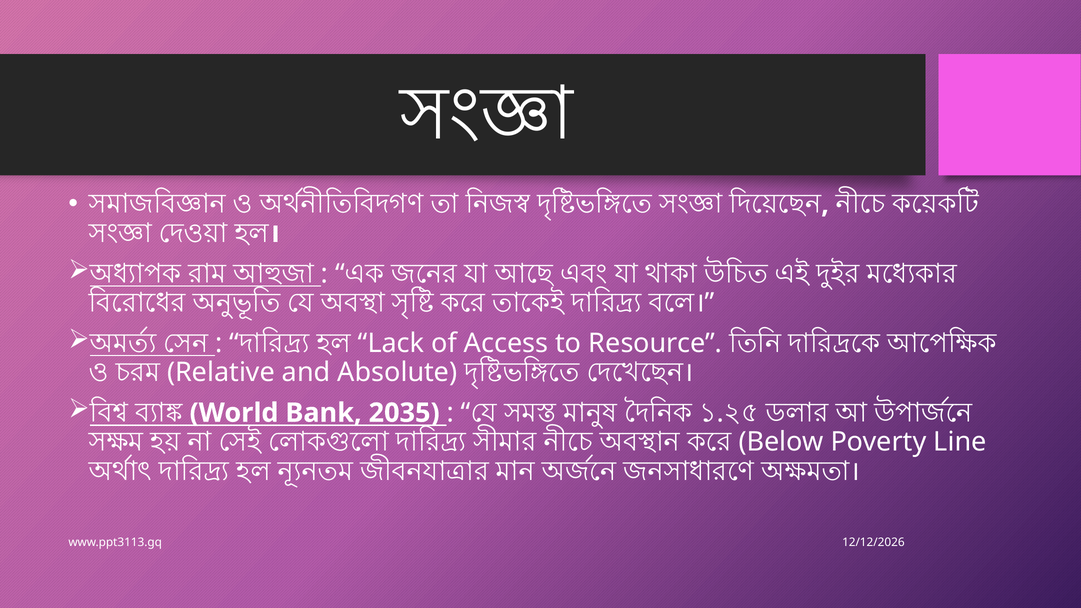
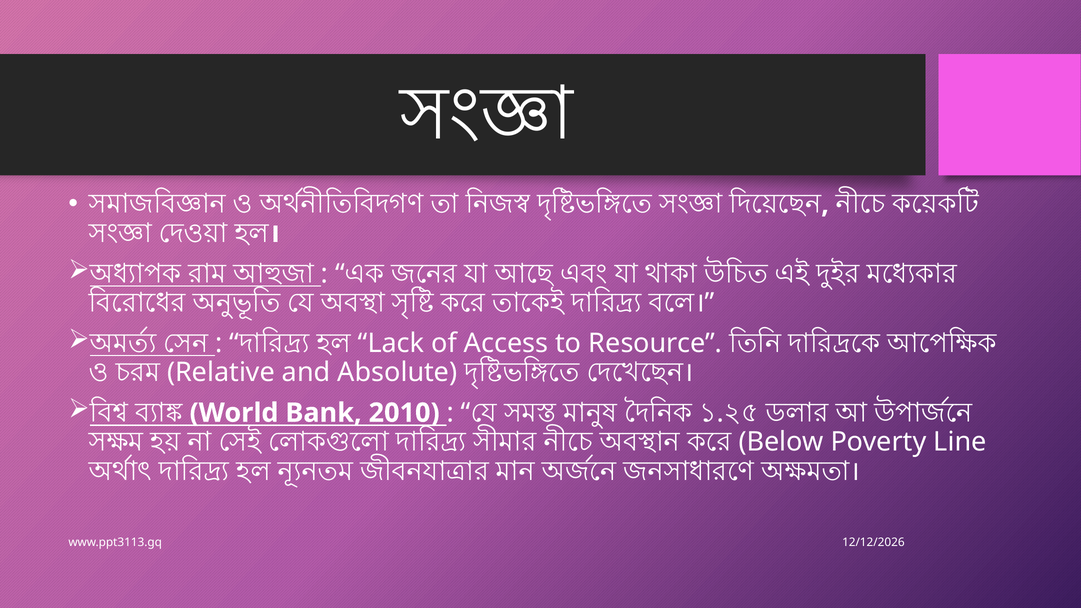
2035: 2035 -> 2010
